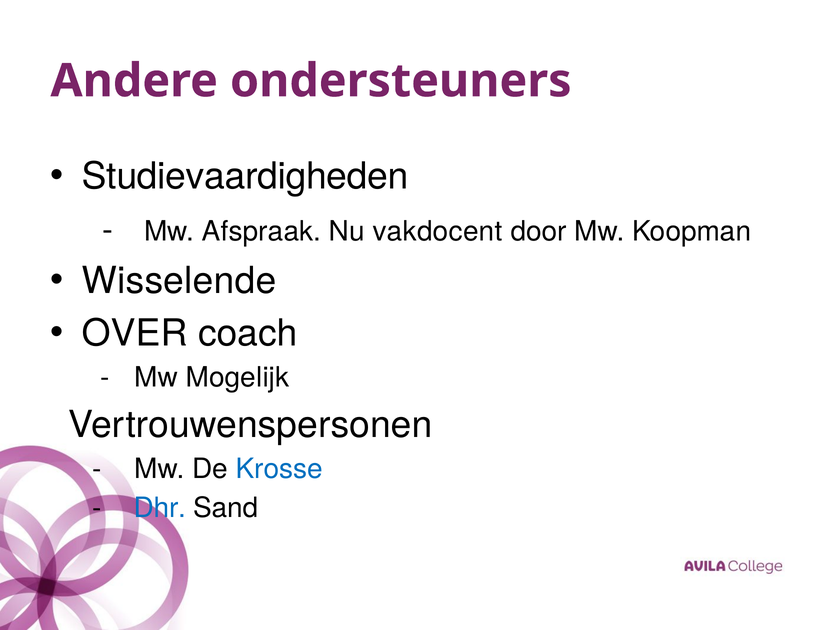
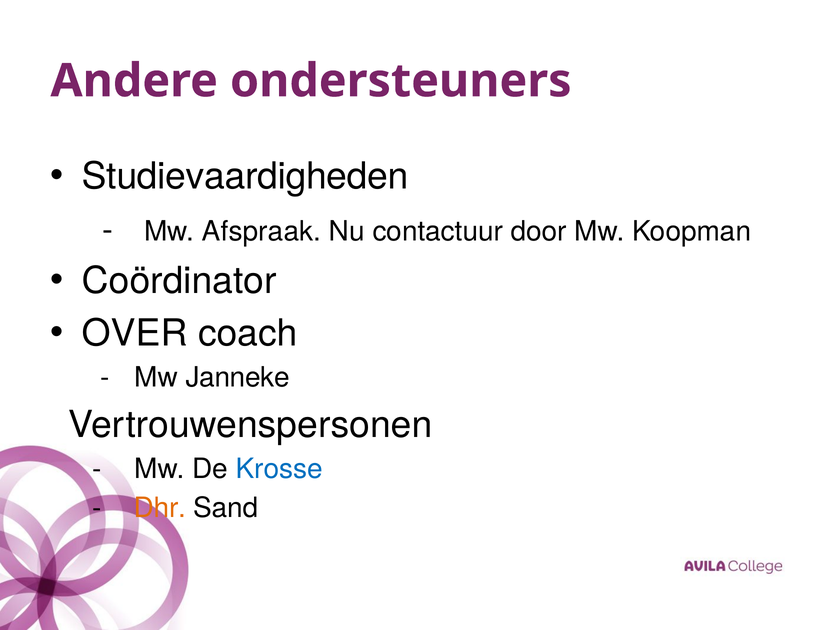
vakdocent: vakdocent -> contactuur
Wisselende: Wisselende -> Coördinator
Mogelijk: Mogelijk -> Janneke
Dhr colour: blue -> orange
